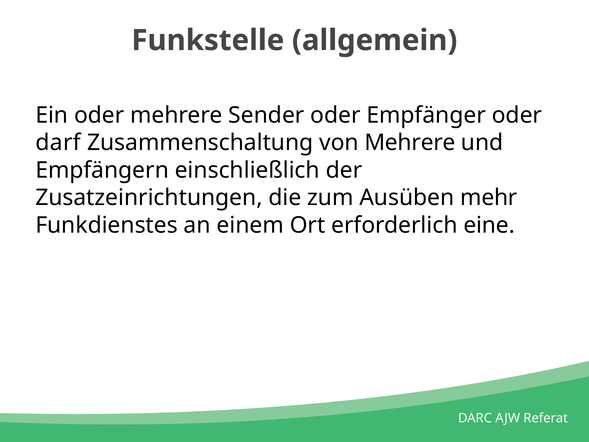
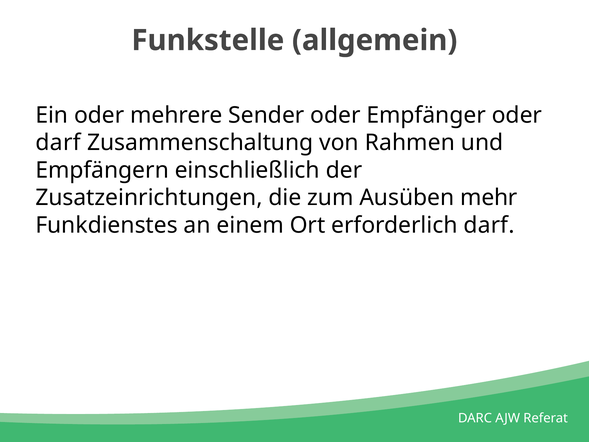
von Mehrere: Mehrere -> Rahmen
erforderlich eine: eine -> darf
